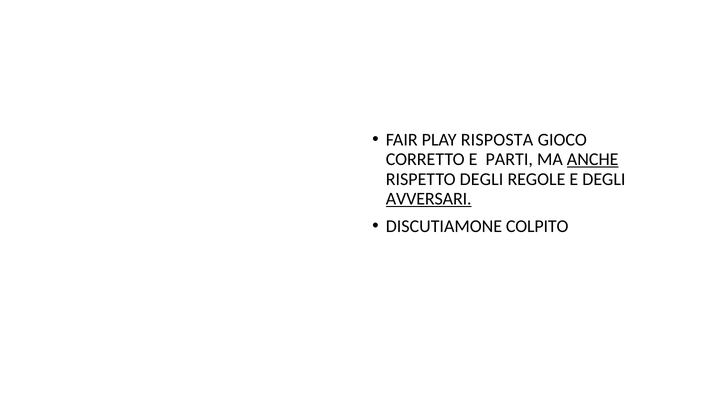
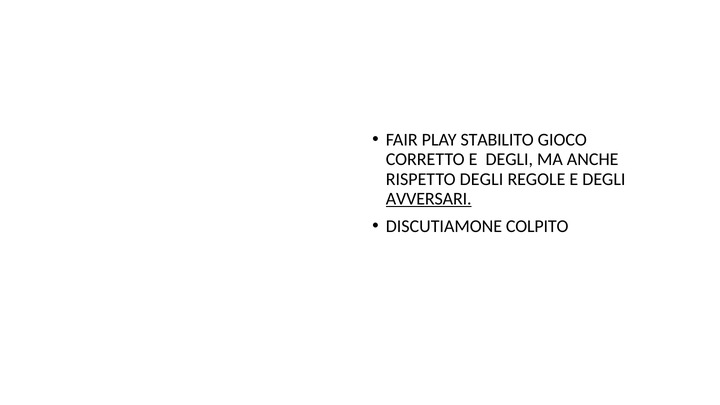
RISPOSTA: RISPOSTA -> STABILITO
CORRETTO E PARTI: PARTI -> DEGLI
ANCHE underline: present -> none
